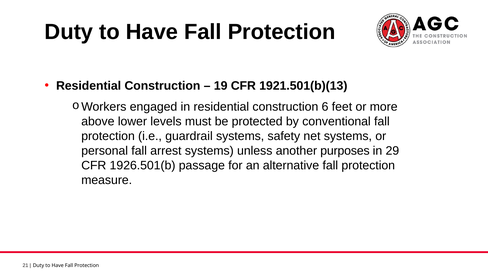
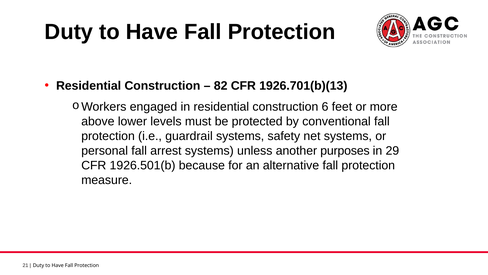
19: 19 -> 82
1921.501(b)(13: 1921.501(b)(13 -> 1926.701(b)(13
passage: passage -> because
